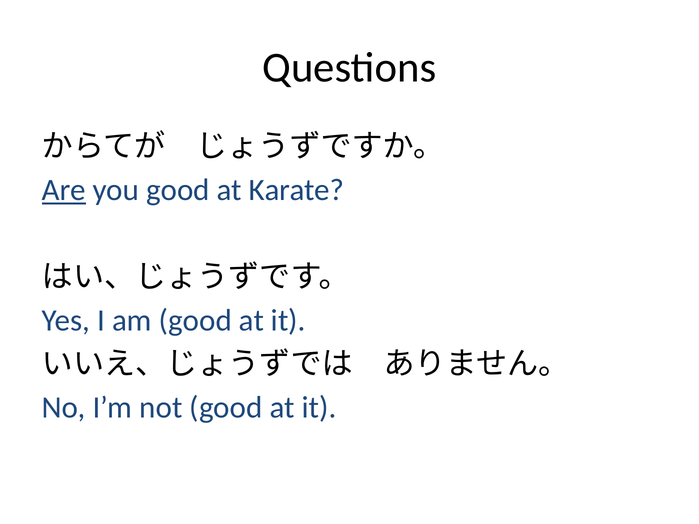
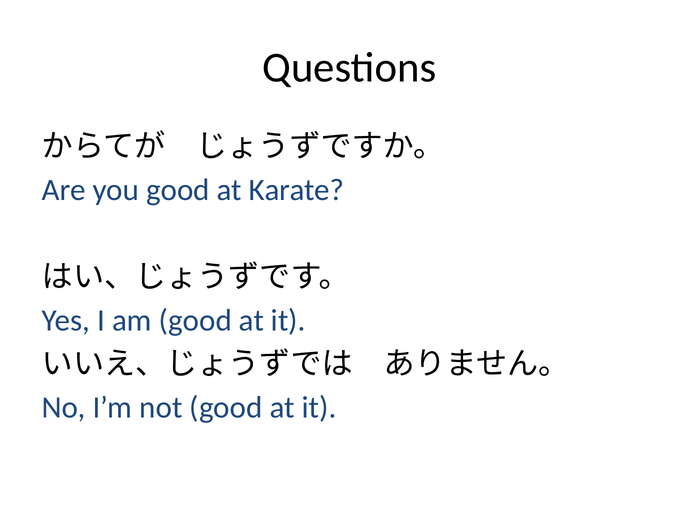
Are underline: present -> none
